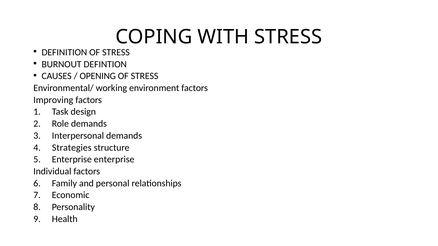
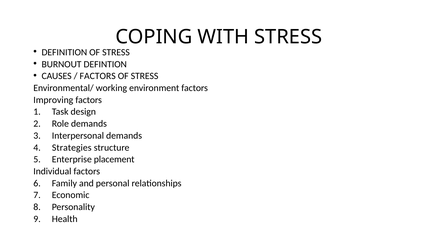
OPENING at (98, 76): OPENING -> FACTORS
Enterprise enterprise: enterprise -> placement
